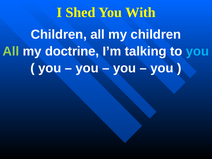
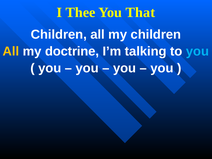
Shed: Shed -> Thee
With: With -> That
All at (11, 51) colour: light green -> yellow
